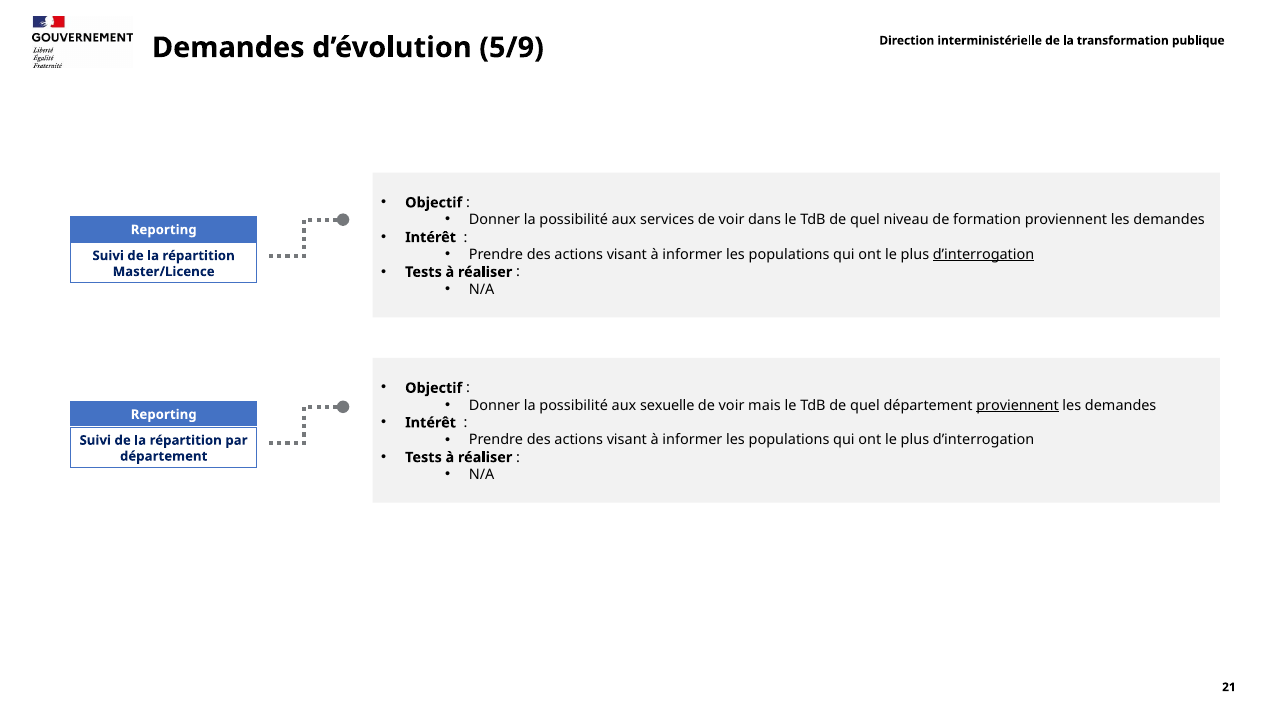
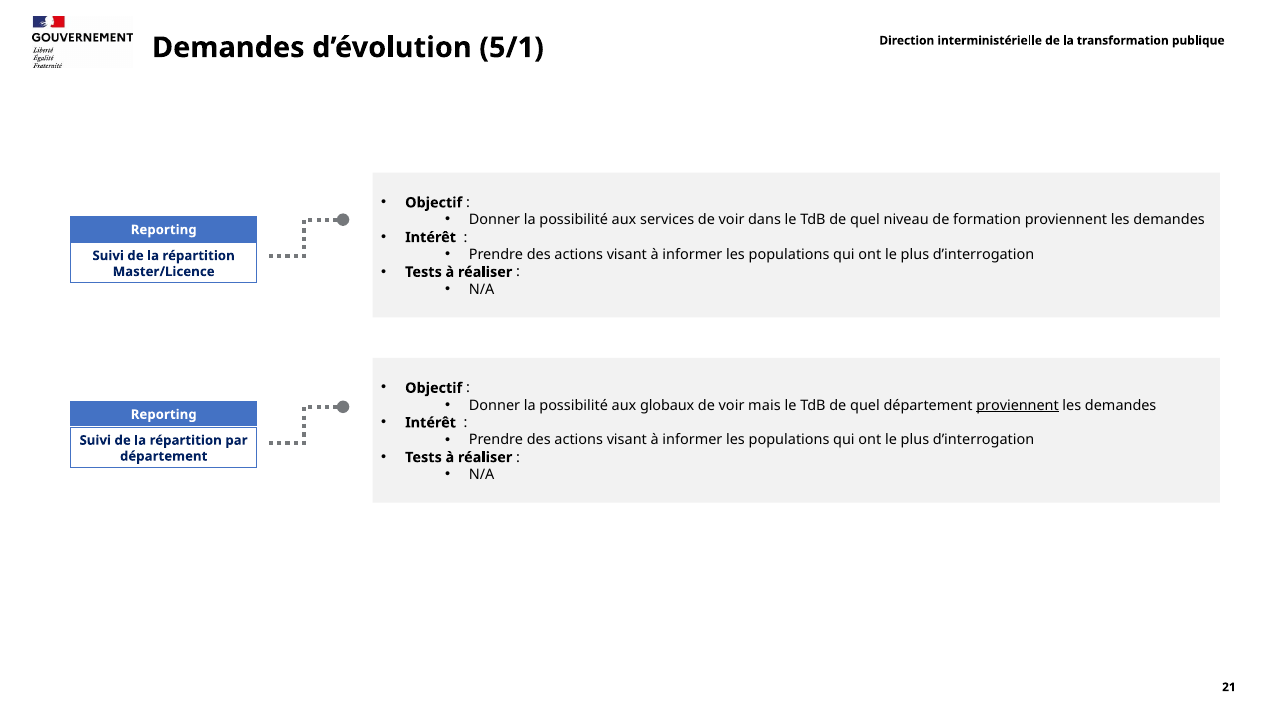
5/9: 5/9 -> 5/1
d’interrogation at (984, 255) underline: present -> none
sexuelle: sexuelle -> globaux
